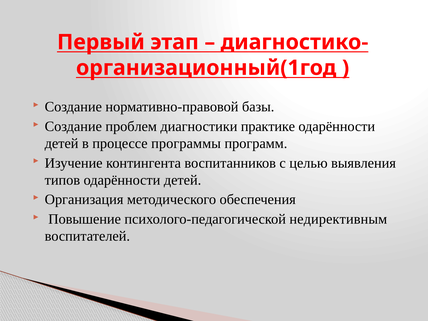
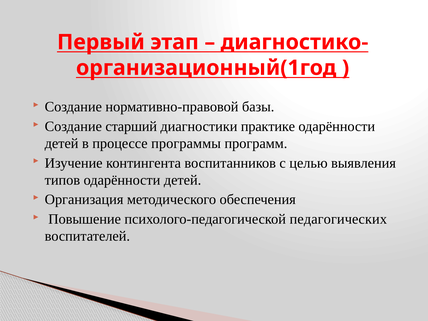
проблем: проблем -> старший
недирективным: недирективным -> педагогических
